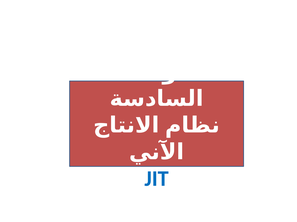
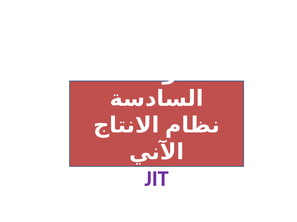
JIT colour: blue -> purple
